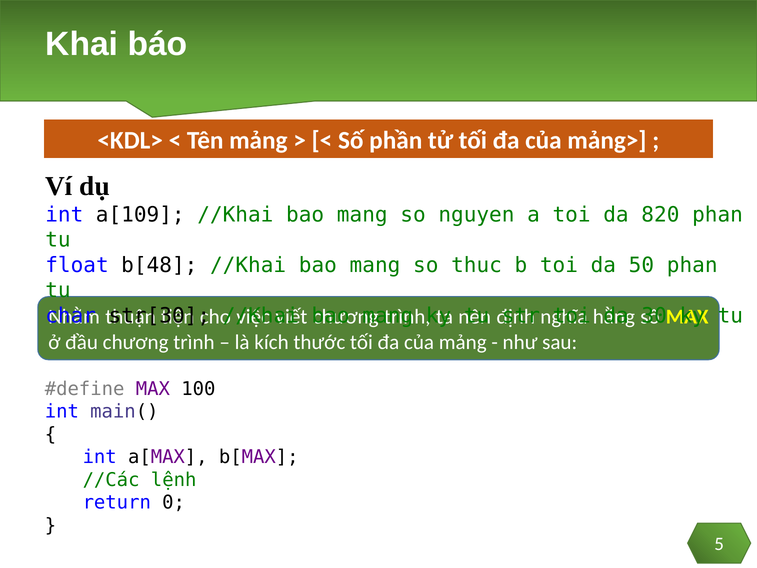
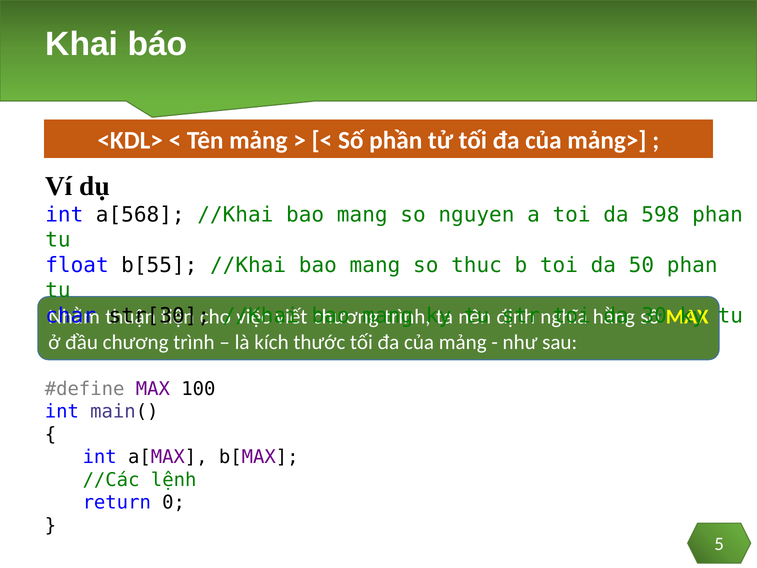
a[109: a[109 -> a[568
820: 820 -> 598
b[48: b[48 -> b[55
